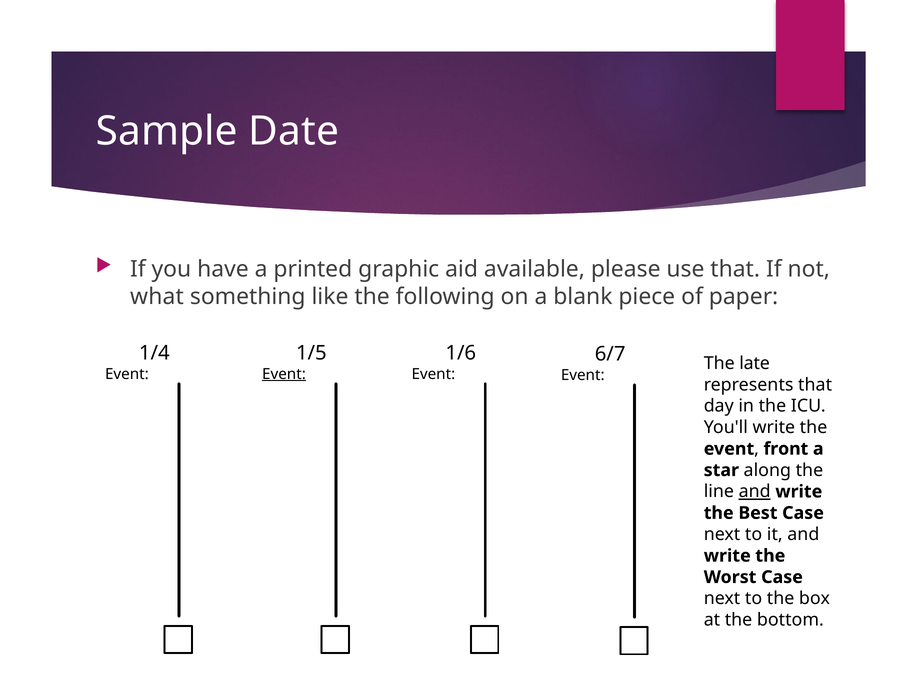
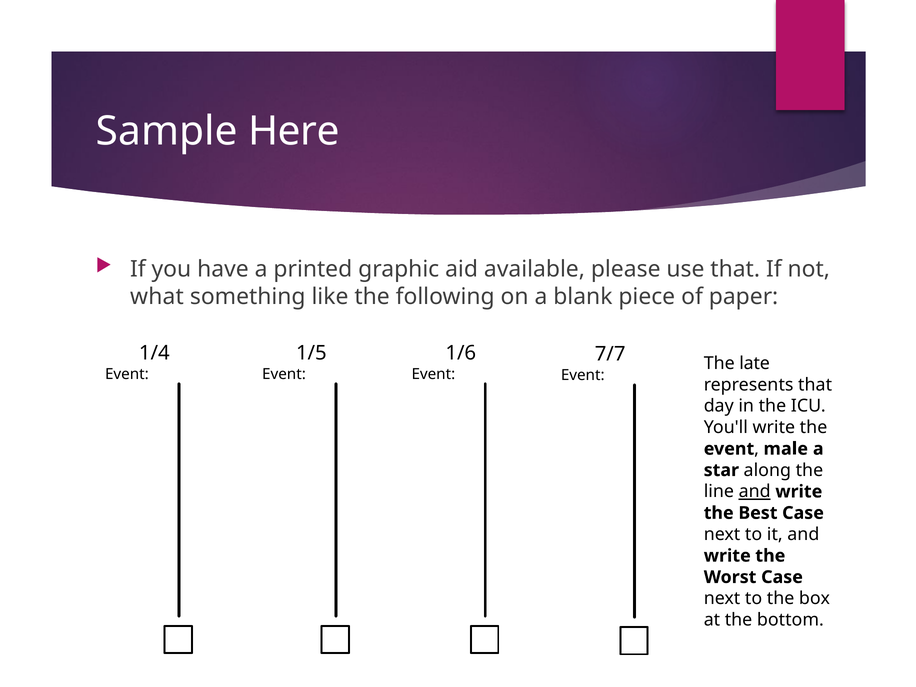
Date: Date -> Here
6/7: 6/7 -> 7/7
Event at (284, 374) underline: present -> none
front: front -> male
